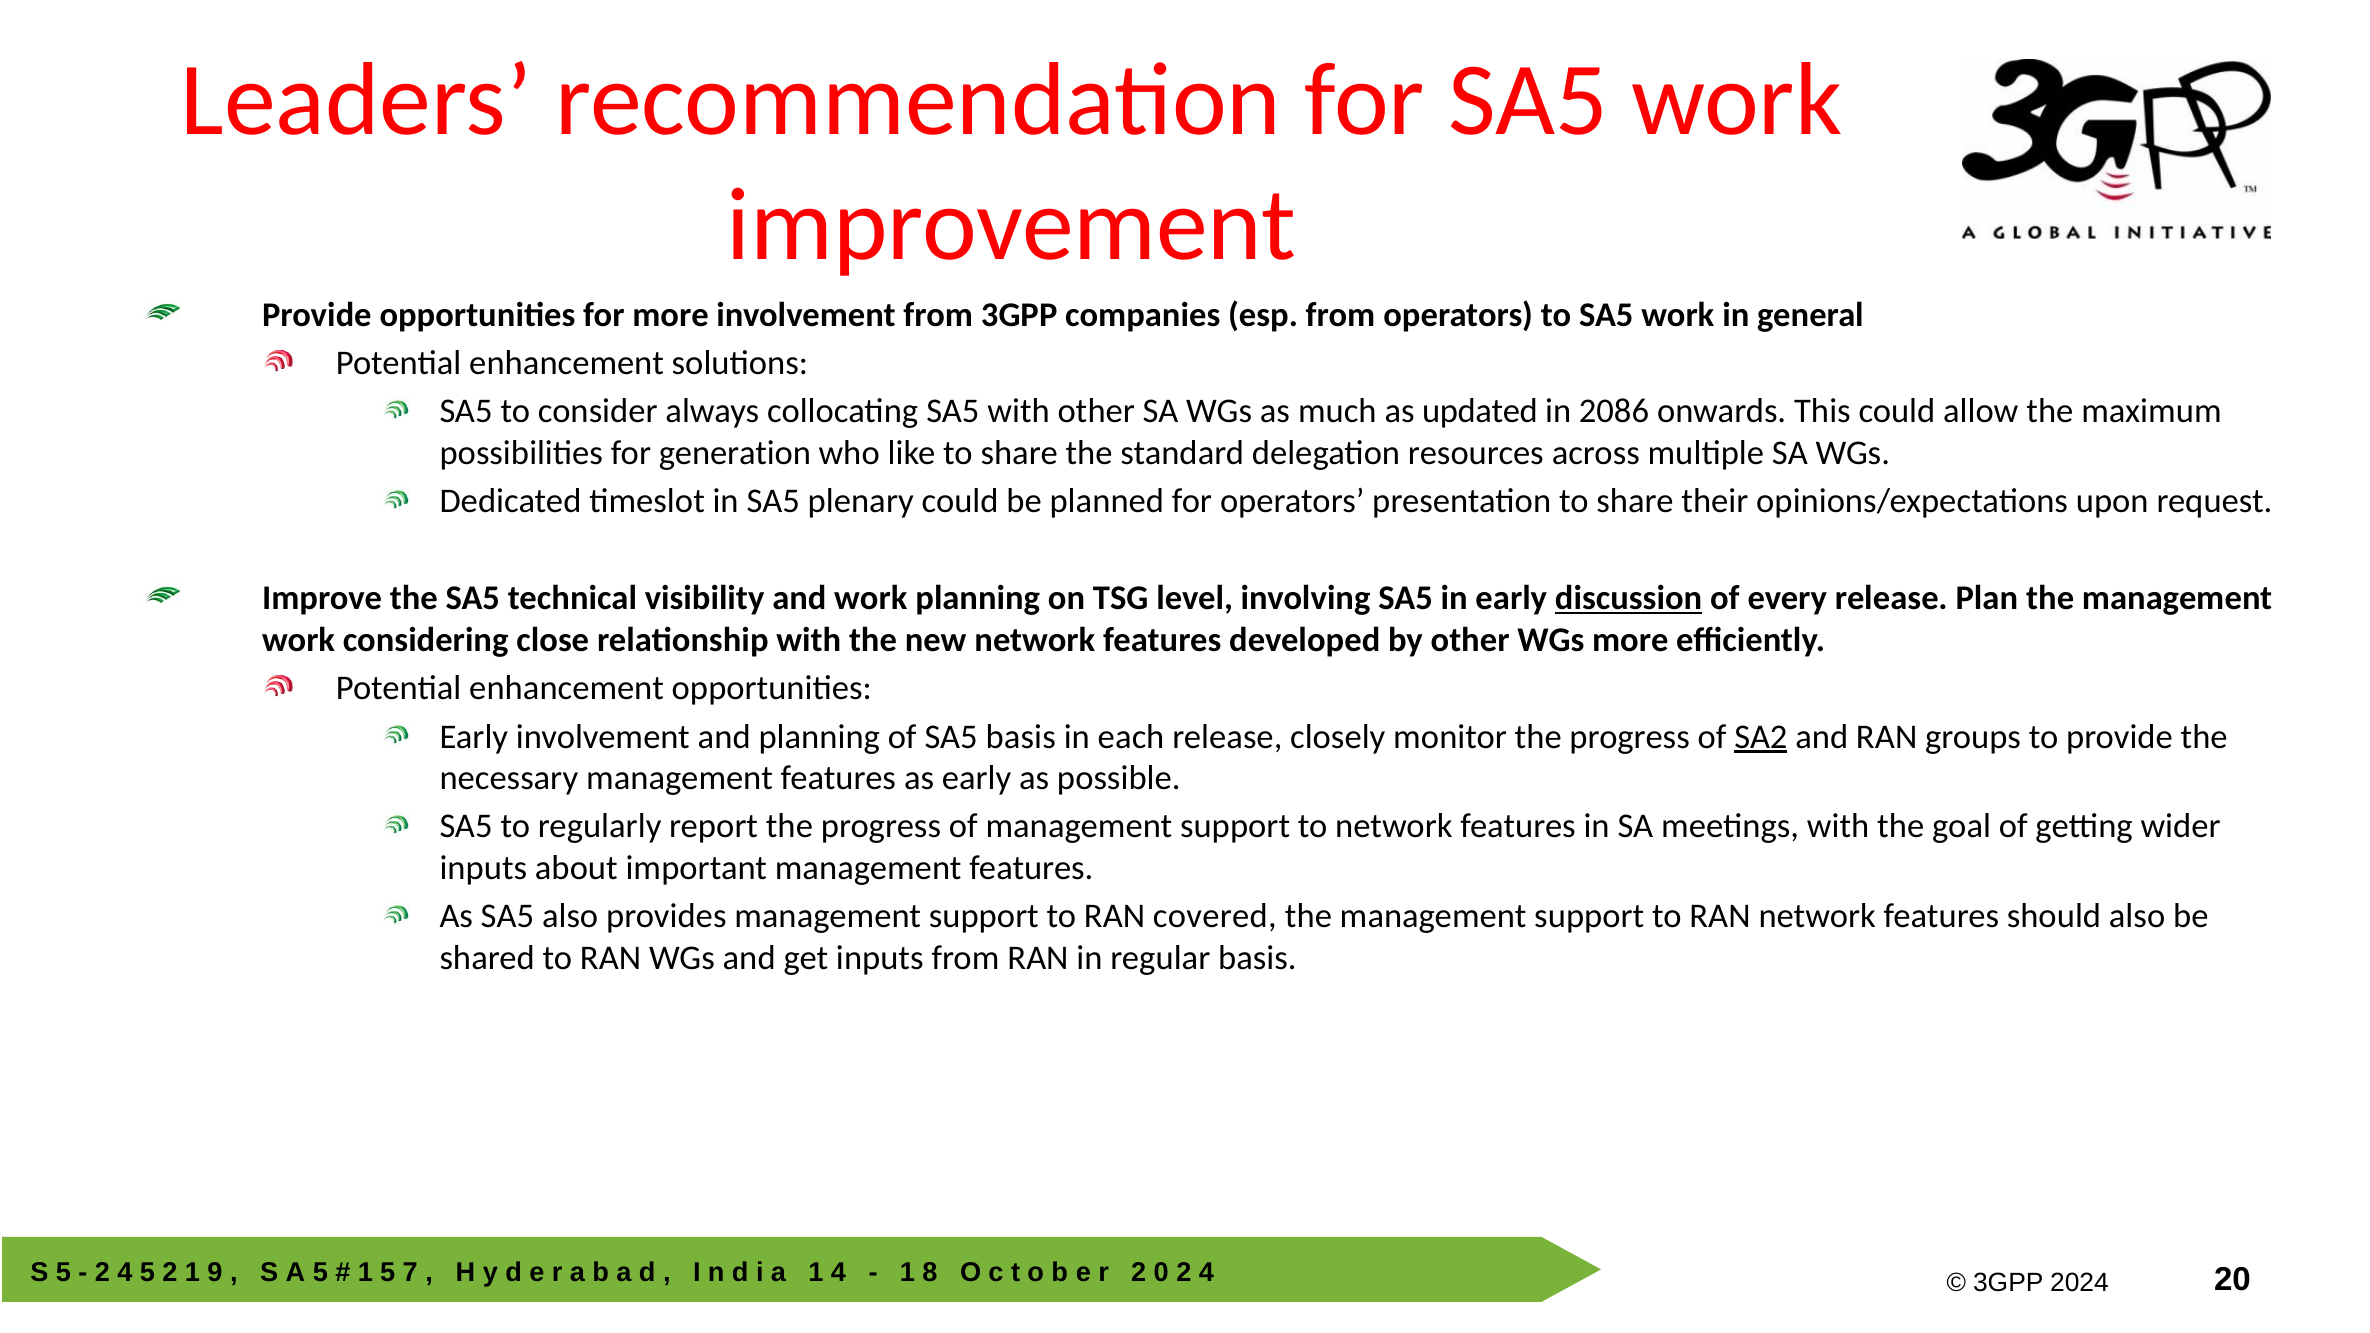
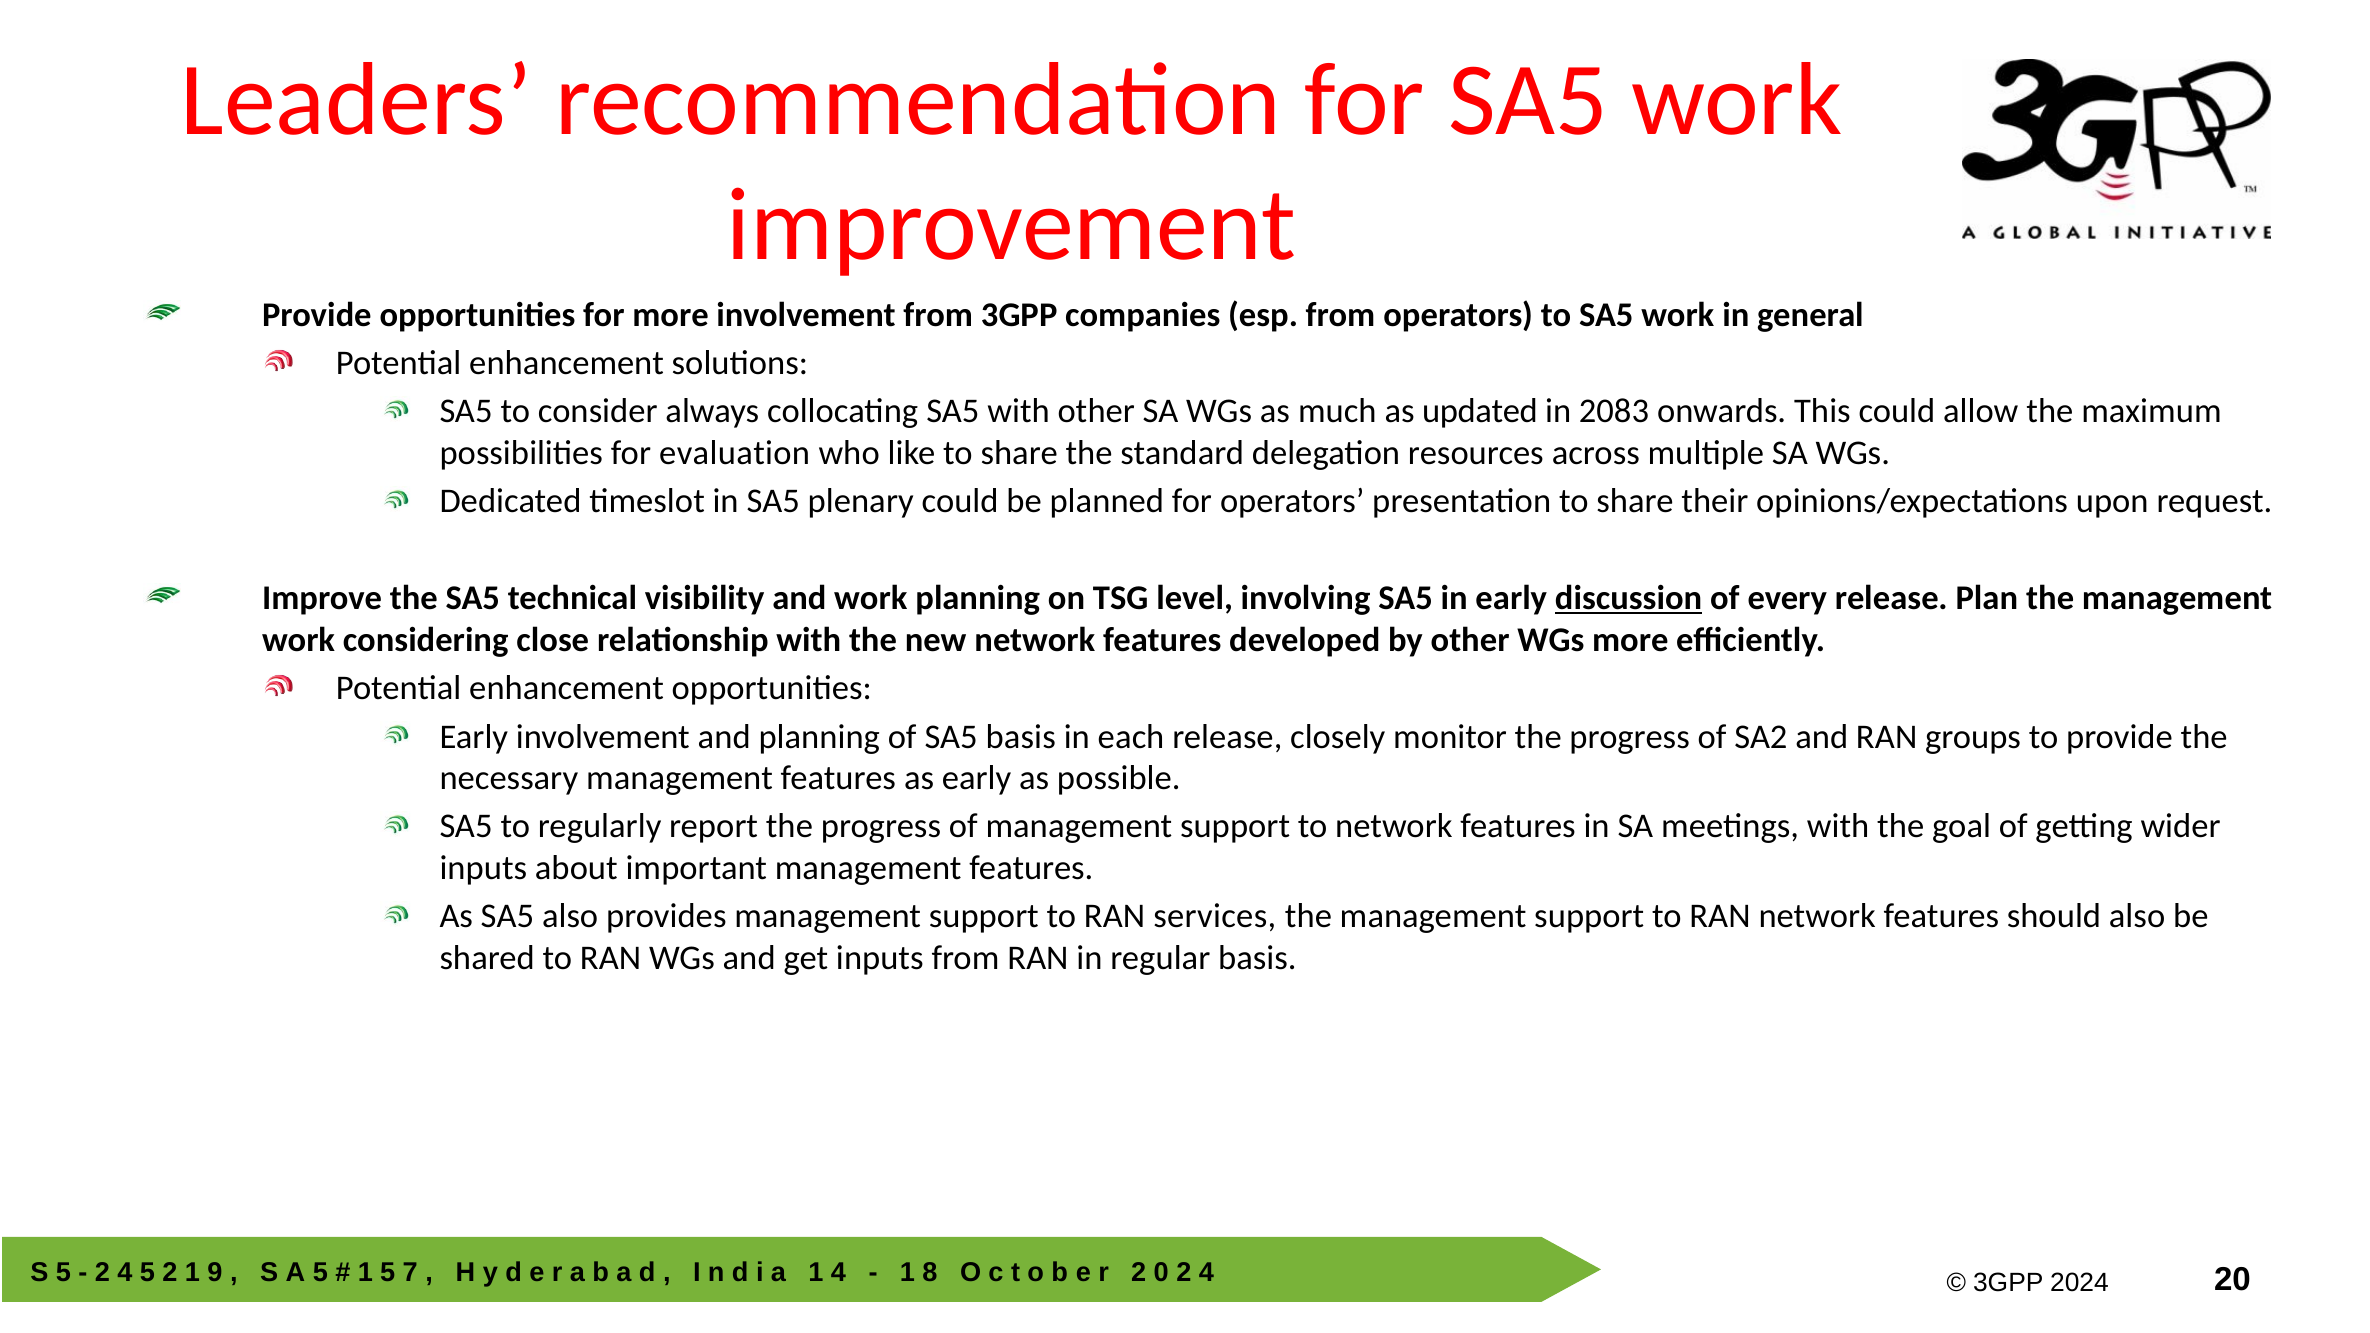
2086: 2086 -> 2083
generation: generation -> evaluation
SA2 underline: present -> none
covered: covered -> services
